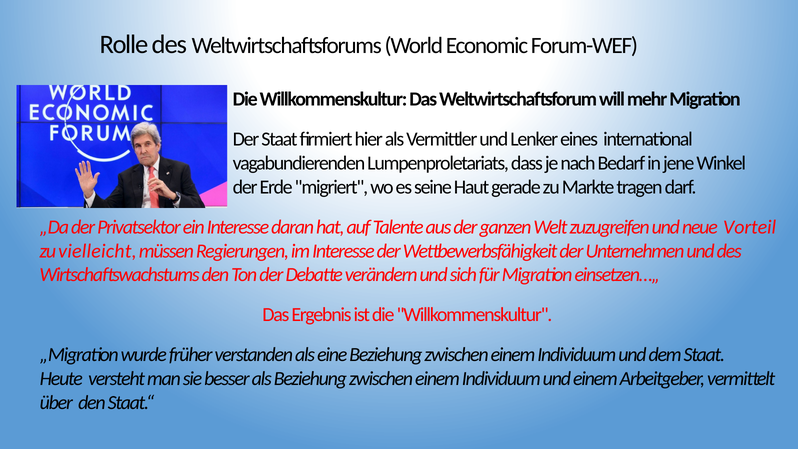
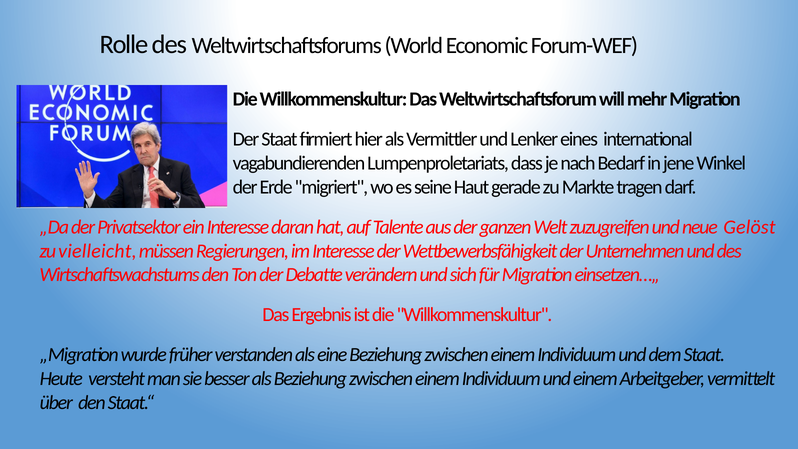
Vorteil: Vorteil -> Gelöst
